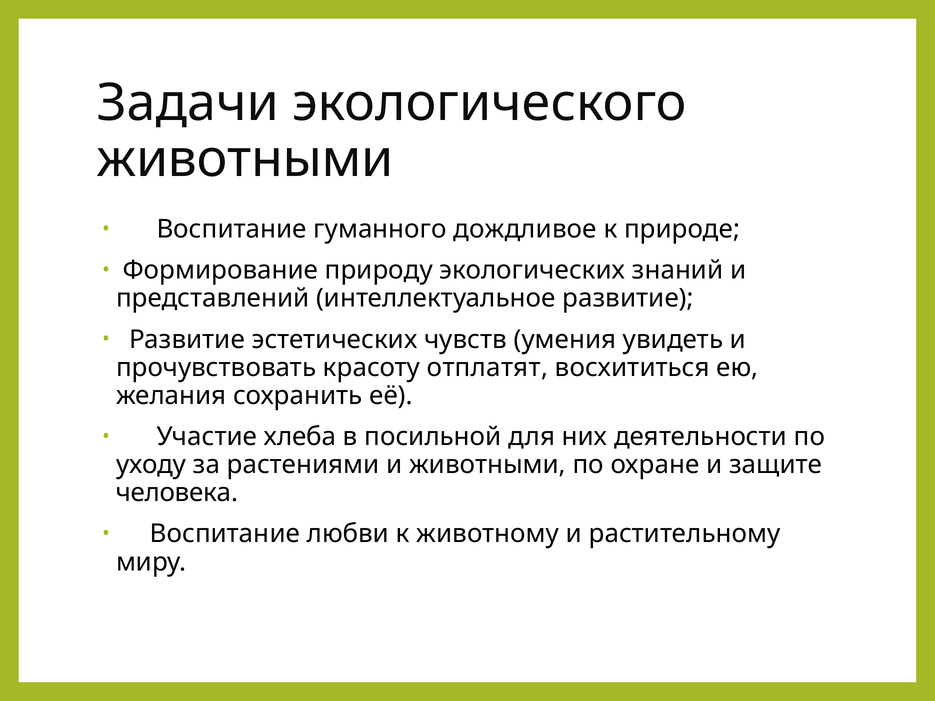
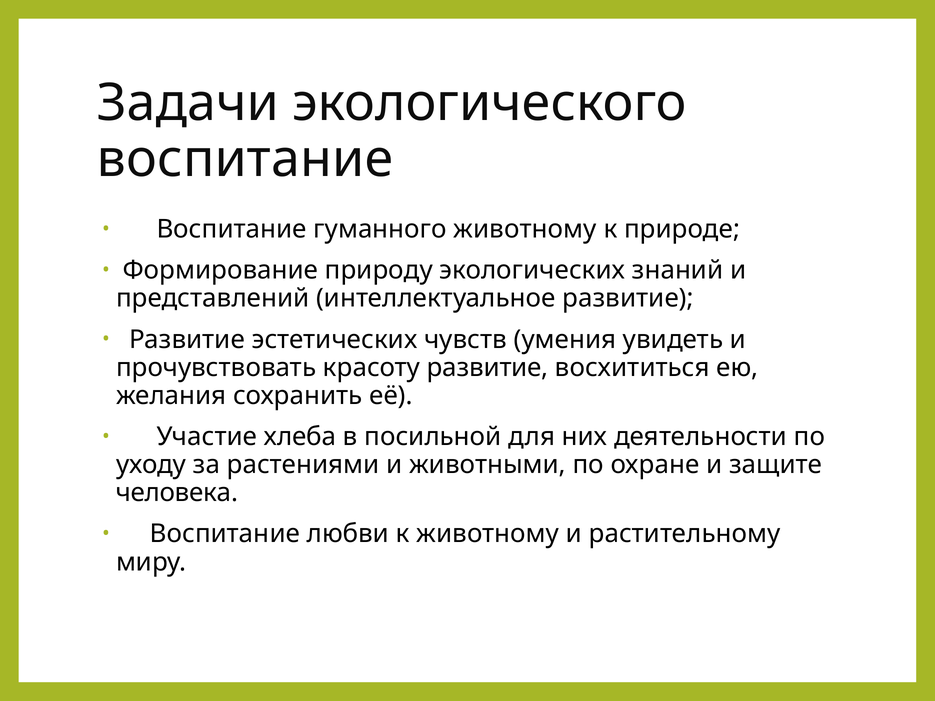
животными at (245, 159): животными -> воспитание
гуманного дождливое: дождливое -> животному
красоту отплатят: отплатят -> развитие
